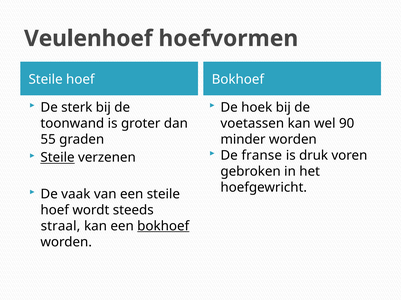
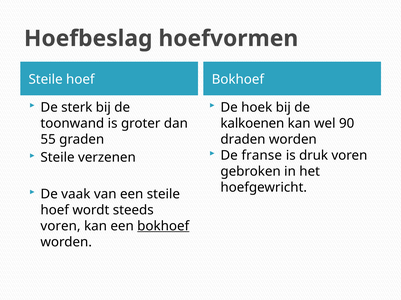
Veulenhoef: Veulenhoef -> Hoefbeslag
voetassen: voetassen -> kalkoenen
minder: minder -> draden
Steile at (58, 158) underline: present -> none
straal at (60, 227): straal -> voren
